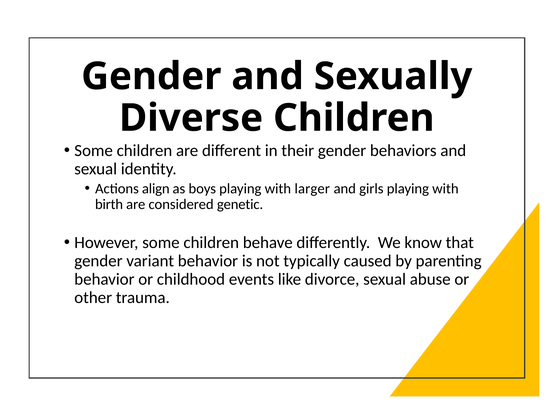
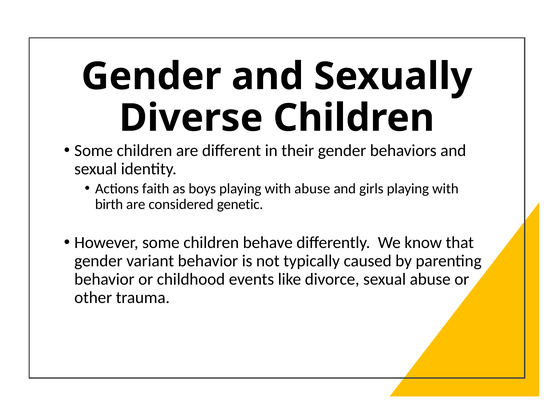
align: align -> faith
with larger: larger -> abuse
